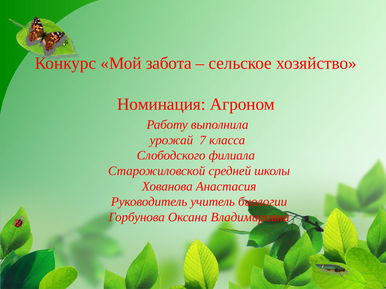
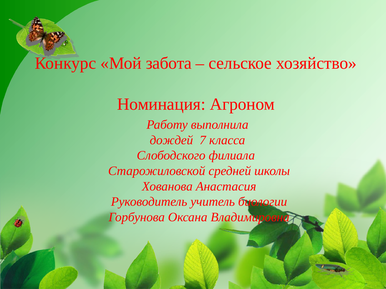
урожай: урожай -> дождей
